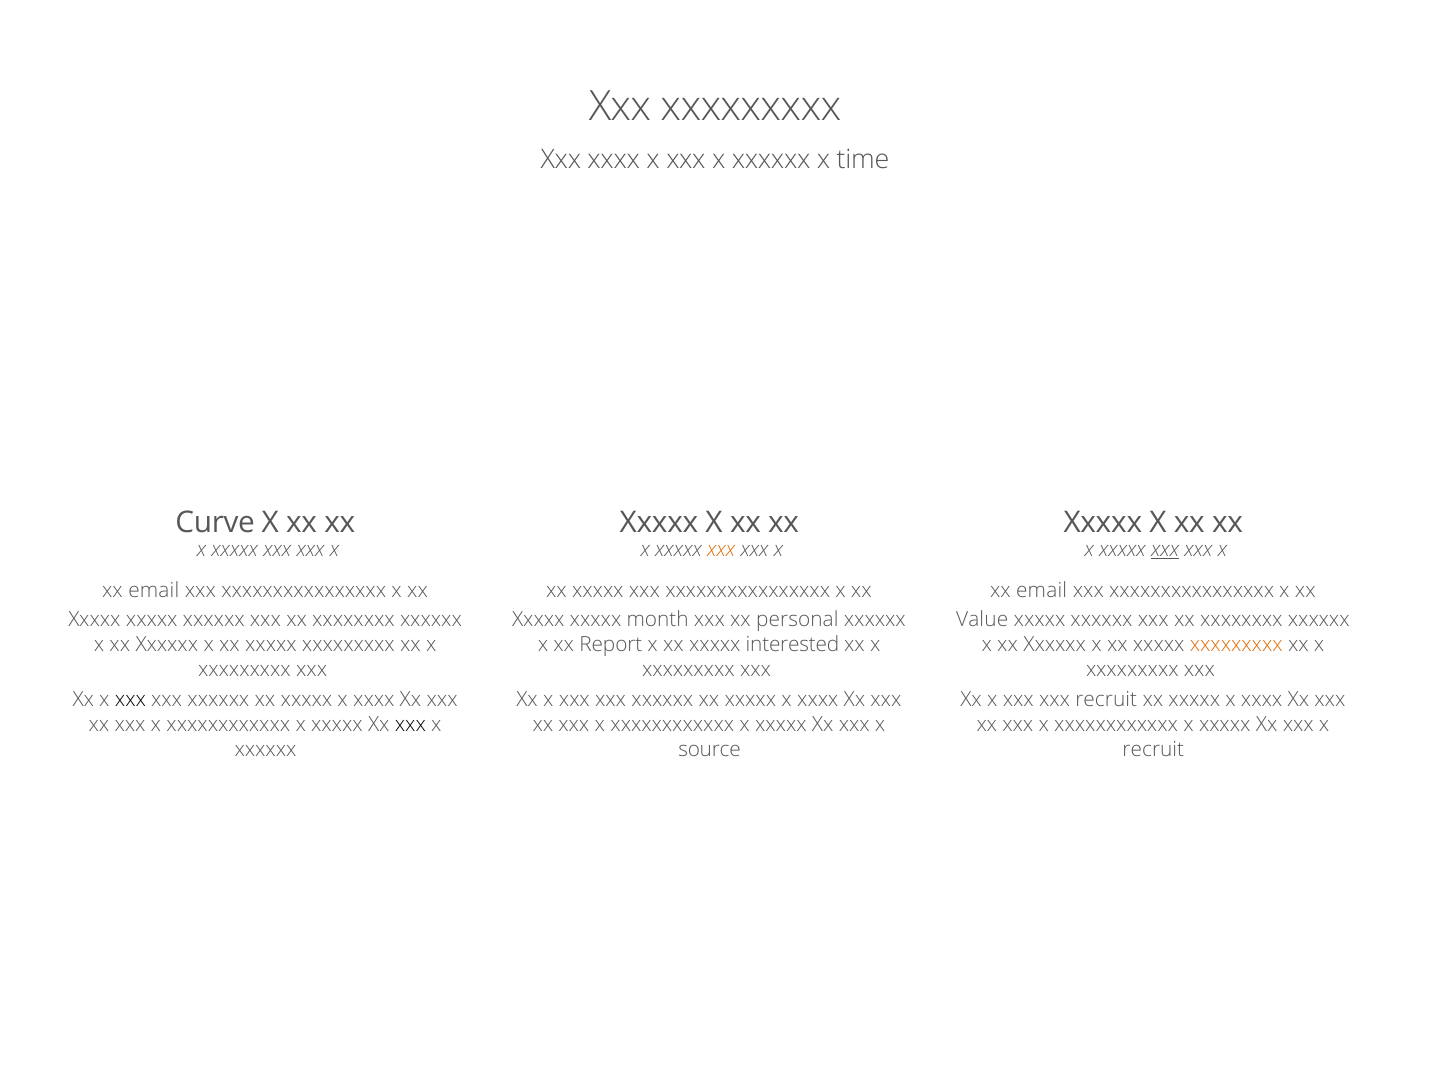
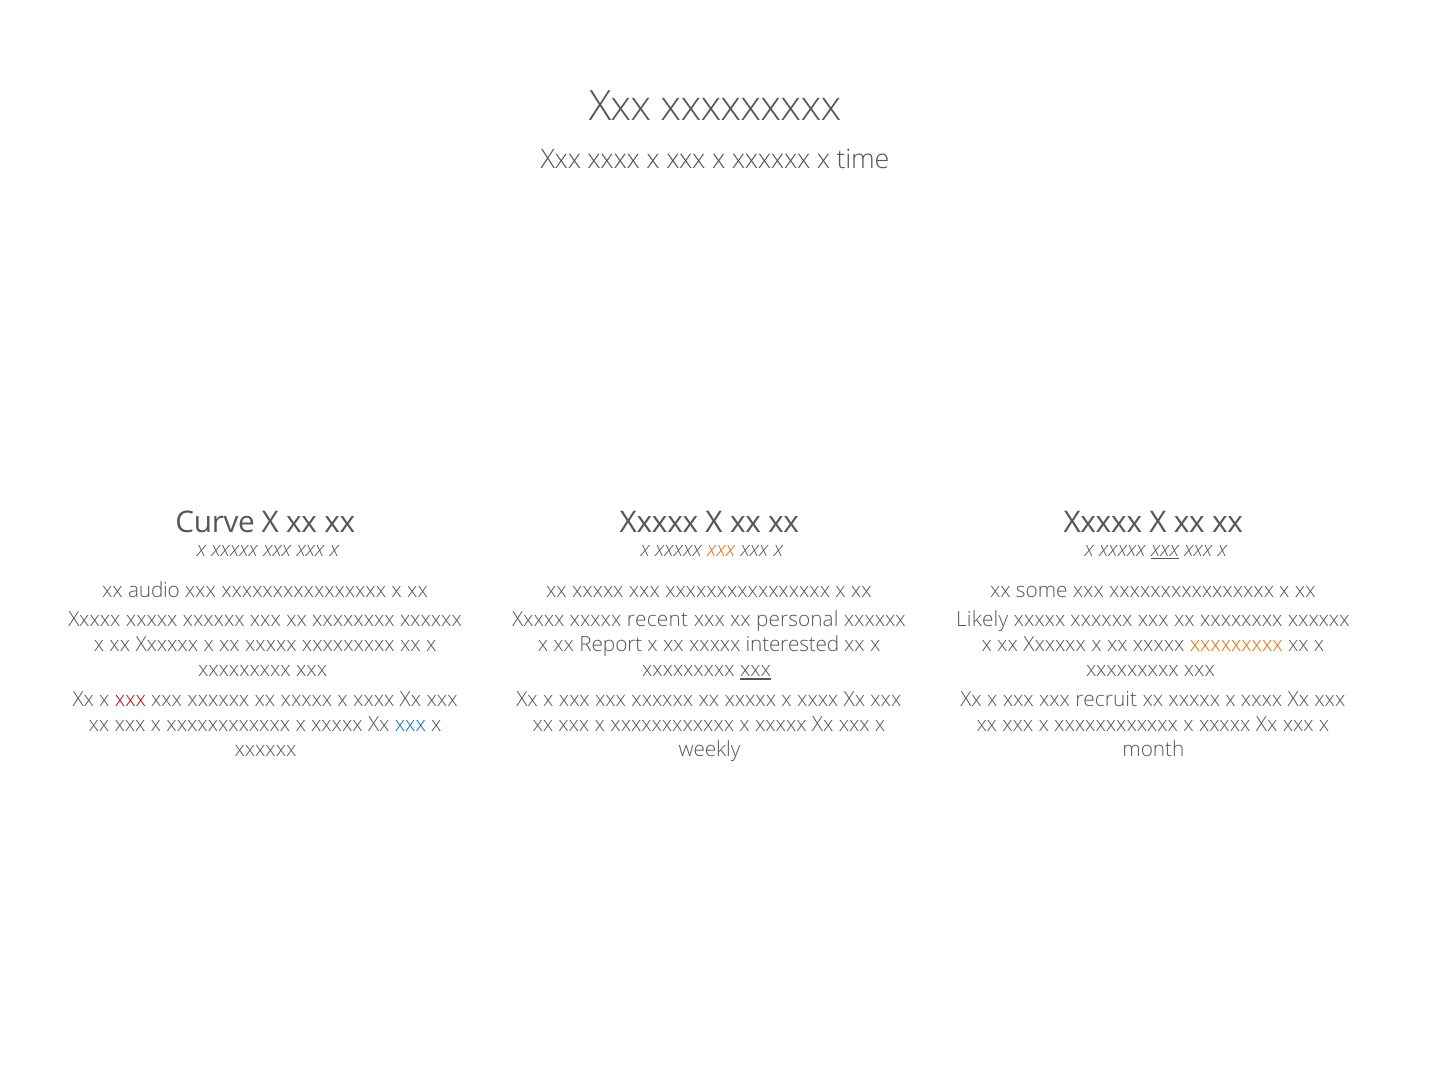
email at (154, 591): email -> audio
email at (1042, 591): email -> some
month: month -> recent
Value: Value -> Likely
xxx at (756, 670) underline: none -> present
xxx at (130, 699) colour: black -> red
xxx at (410, 724) colour: black -> blue
source: source -> weekly
recruit at (1153, 749): recruit -> month
